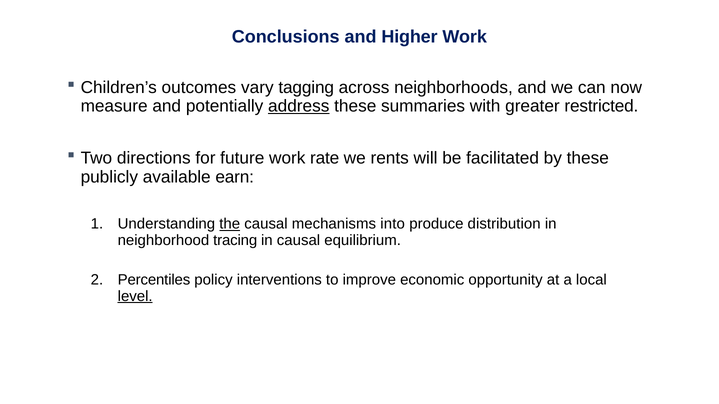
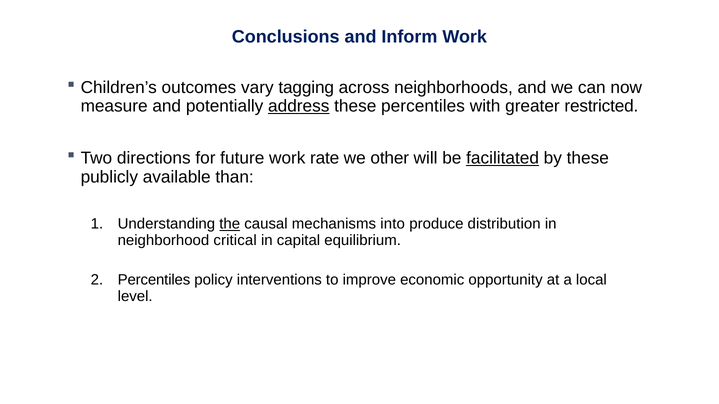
Higher: Higher -> Inform
these summaries: summaries -> percentiles
rents: rents -> other
facilitated underline: none -> present
earn: earn -> than
tracing: tracing -> critical
in causal: causal -> capital
level underline: present -> none
